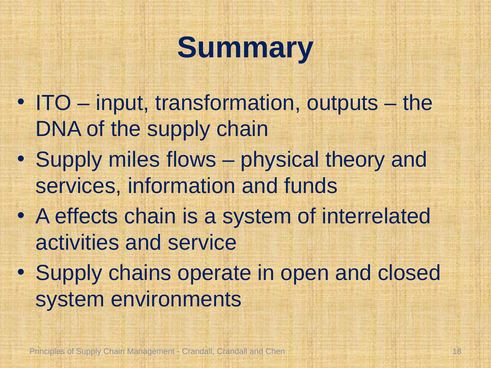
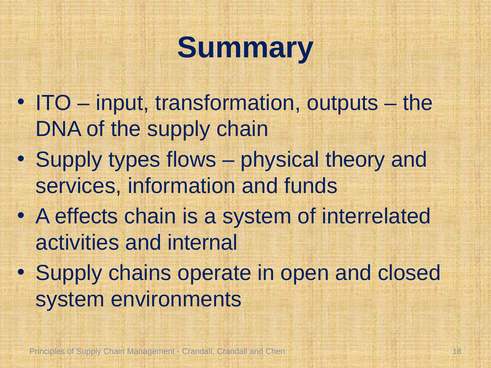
miles: miles -> types
service: service -> internal
